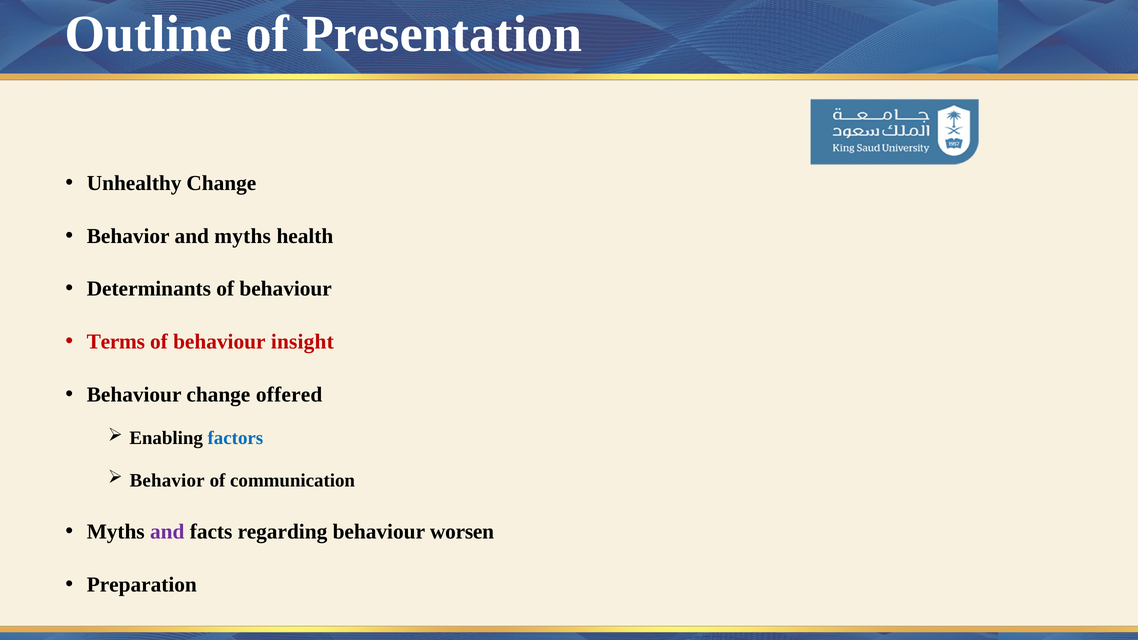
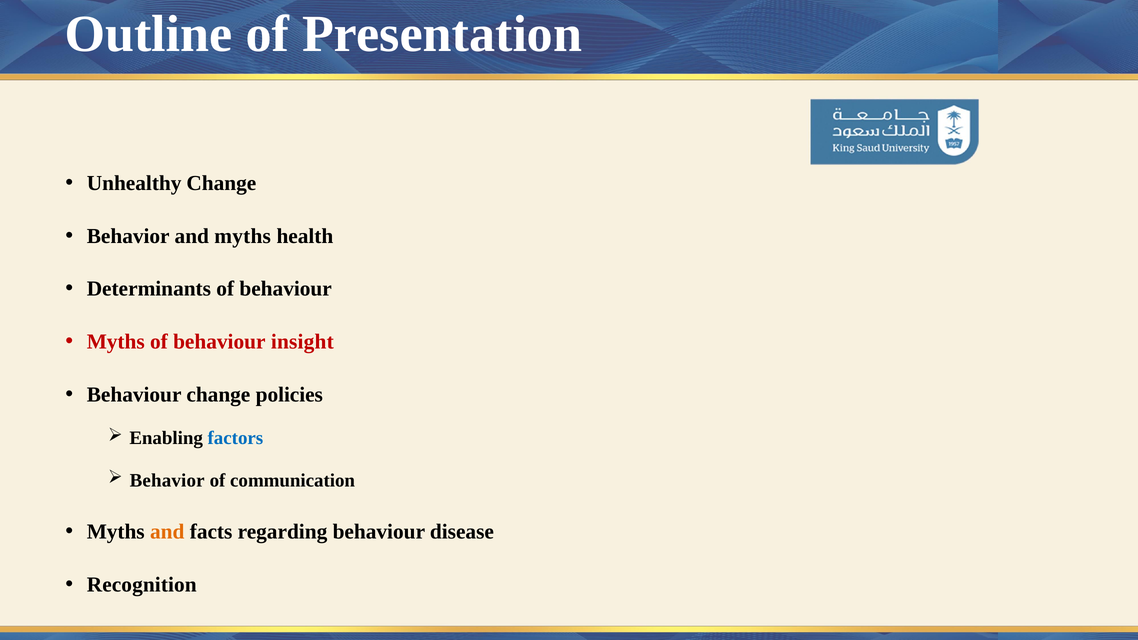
Terms at (116, 342): Terms -> Myths
offered: offered -> policies
and at (167, 532) colour: purple -> orange
worsen: worsen -> disease
Preparation: Preparation -> Recognition
